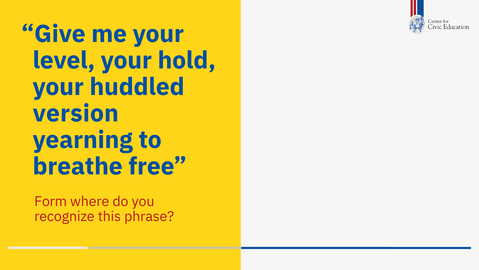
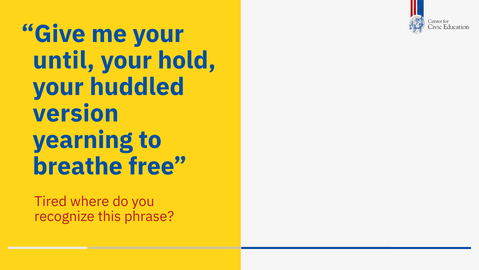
level: level -> until
Form: Form -> Tired
